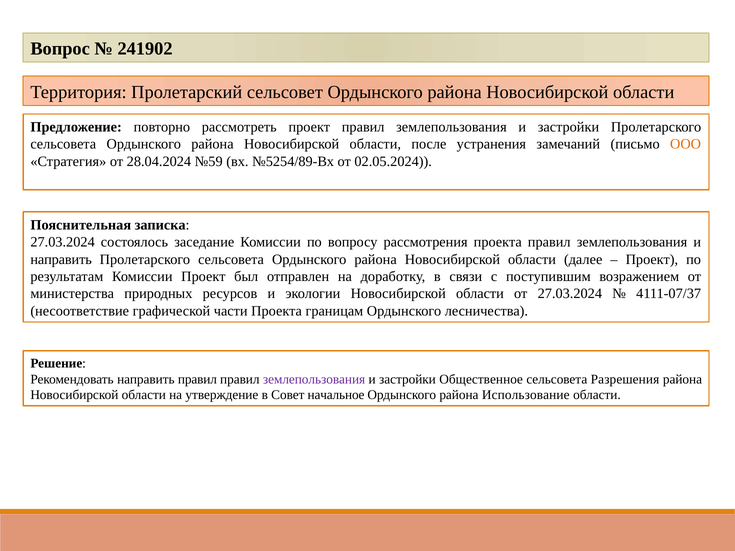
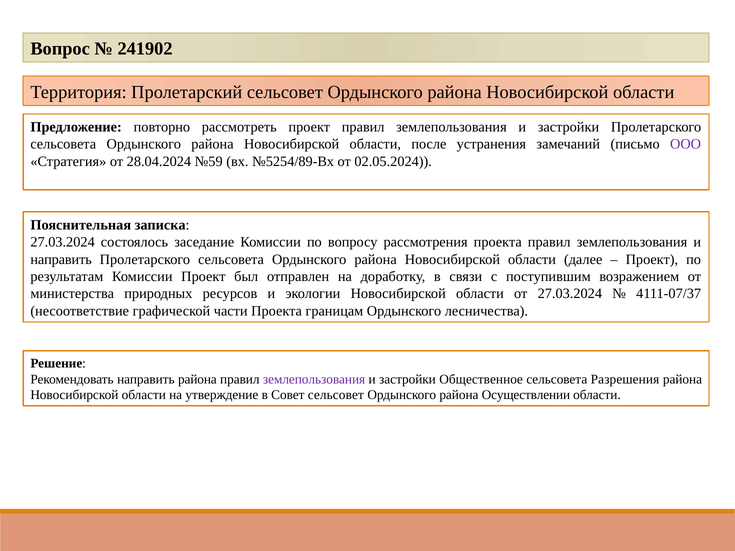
ООО colour: orange -> purple
направить правил: правил -> района
Совет начальное: начальное -> сельсовет
Использование: Использование -> Осуществлении
